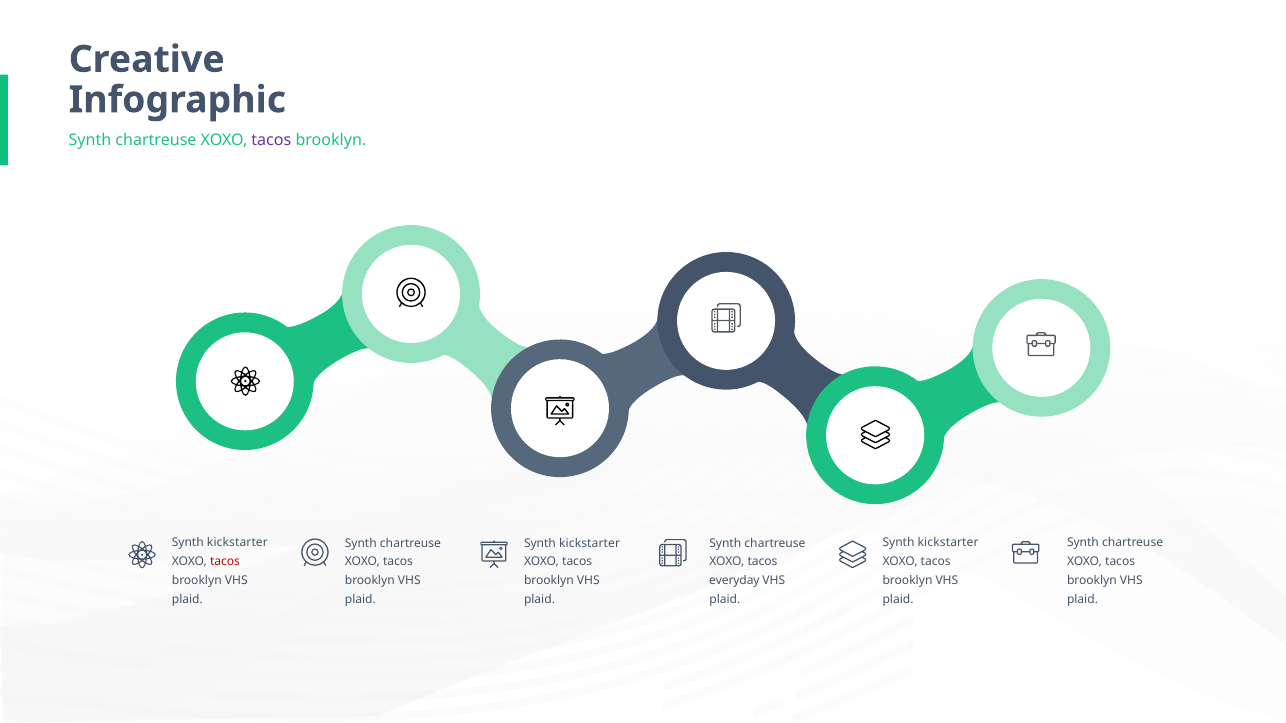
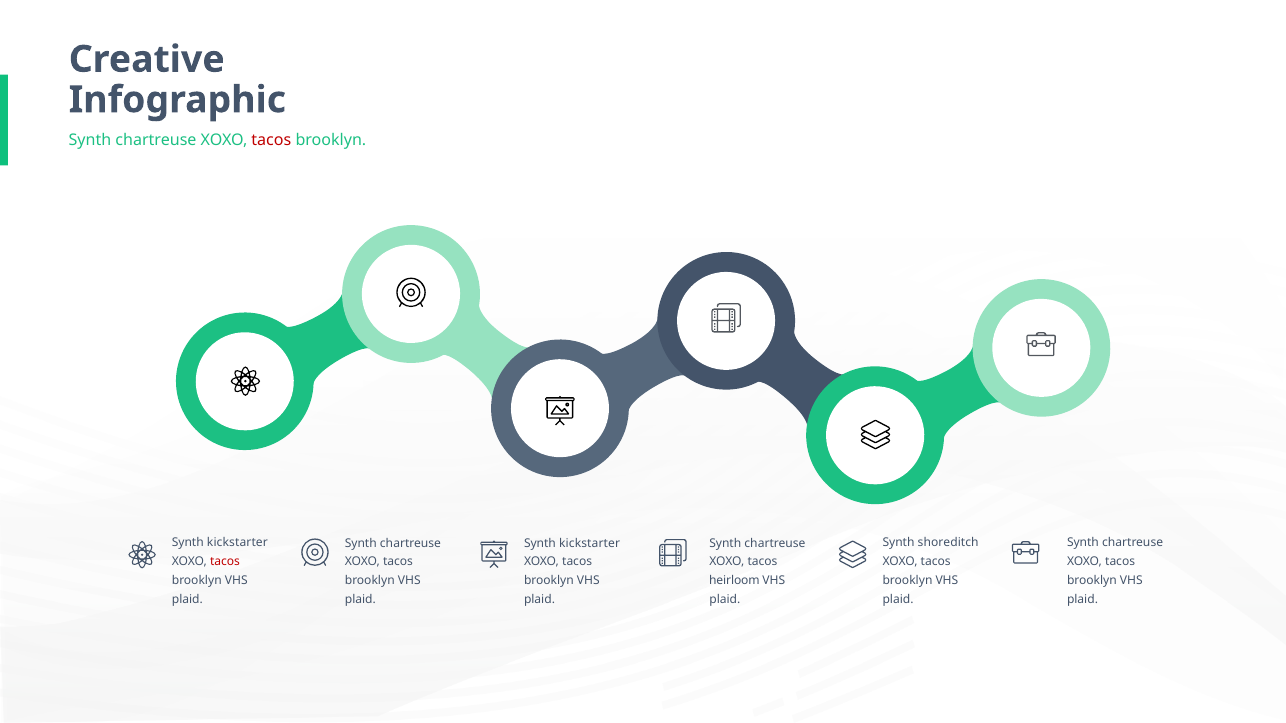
tacos at (271, 141) colour: purple -> red
kickstarter at (948, 543): kickstarter -> shoreditch
everyday: everyday -> heirloom
